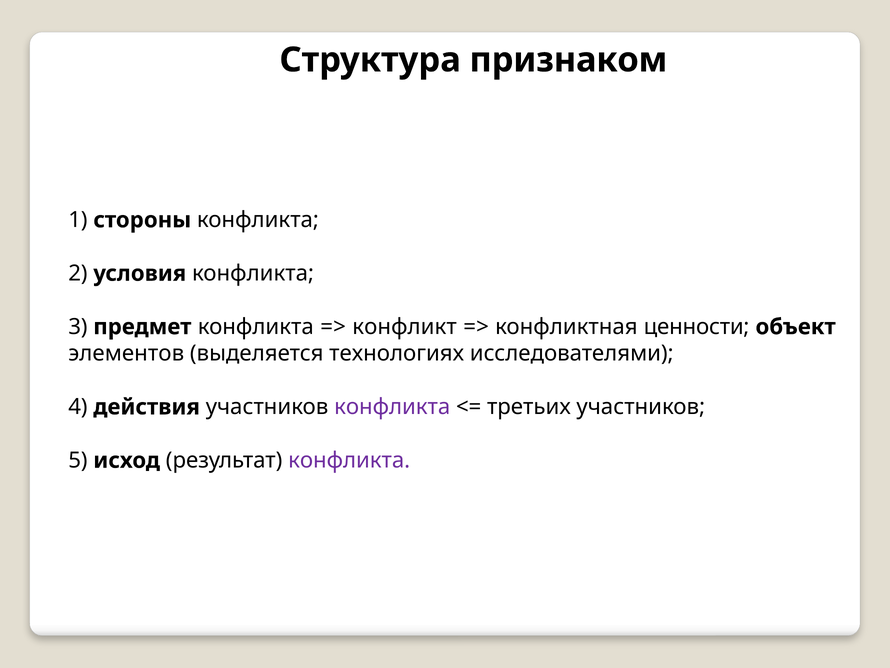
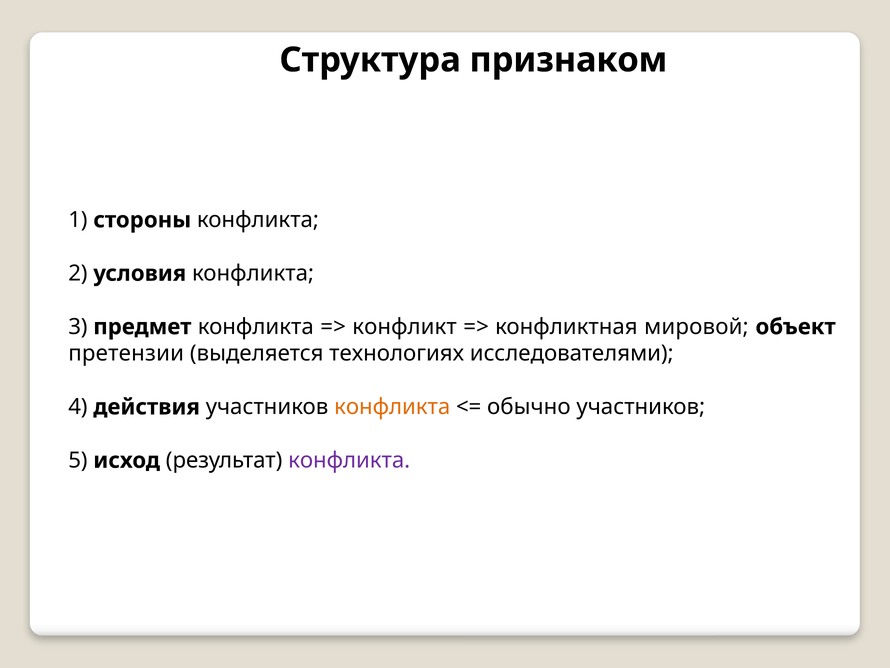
ценности: ценности -> мировой
элементов: элементов -> претензии
конфликта at (392, 407) colour: purple -> orange
третьих: третьих -> обычно
